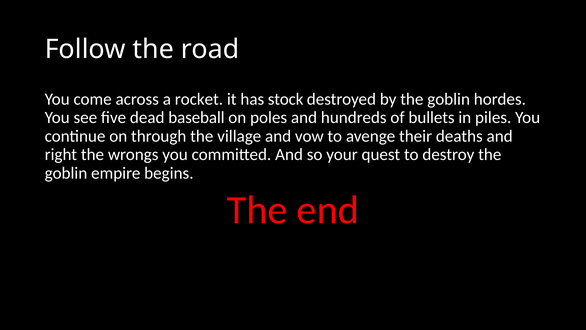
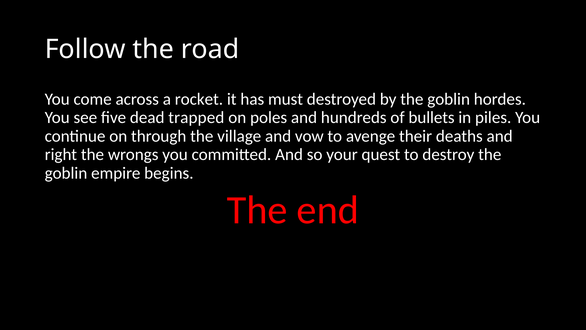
stock: stock -> must
baseball: baseball -> trapped
